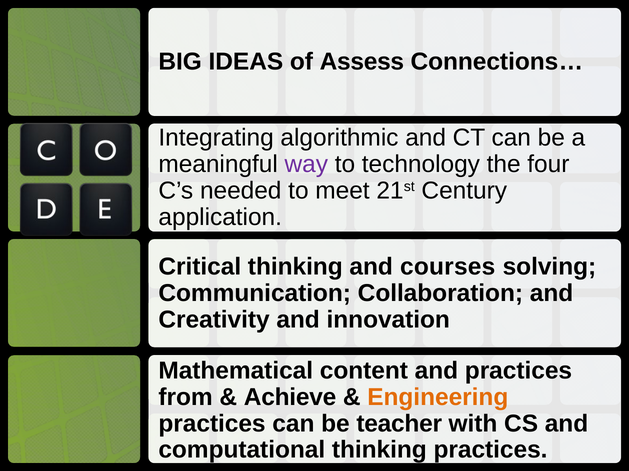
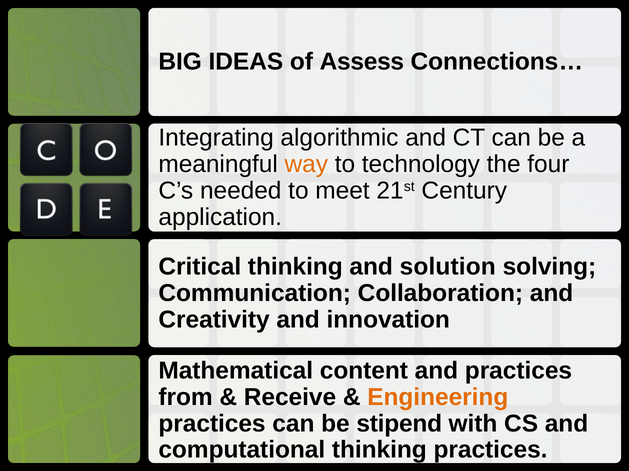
way colour: purple -> orange
courses: courses -> solution
Achieve: Achieve -> Receive
teacher: teacher -> stipend
